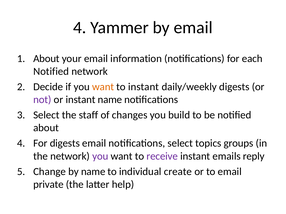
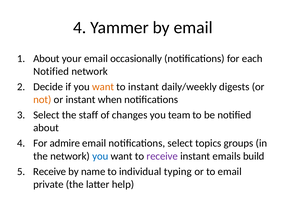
information: information -> occasionally
not colour: purple -> orange
instant name: name -> when
build: build -> team
For digests: digests -> admire
you at (100, 156) colour: purple -> blue
reply: reply -> build
Change at (50, 172): Change -> Receive
create: create -> typing
